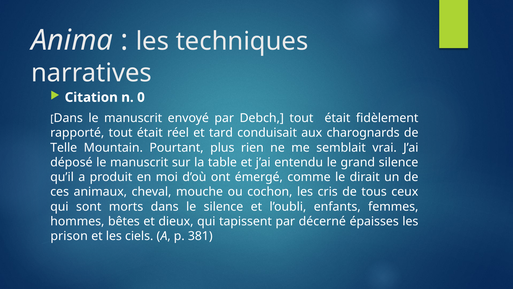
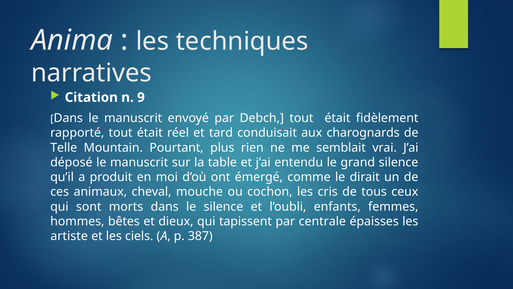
0: 0 -> 9
décerné: décerné -> centrale
prison: prison -> artiste
381: 381 -> 387
